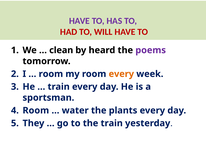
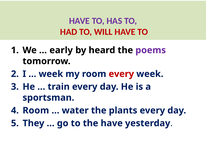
clean: clean -> early
room at (51, 74): room -> week
every at (121, 74) colour: orange -> red
the train: train -> have
